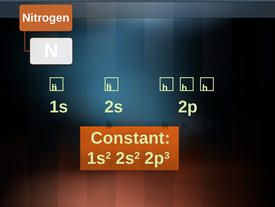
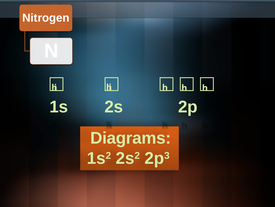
Constant: Constant -> Diagrams
